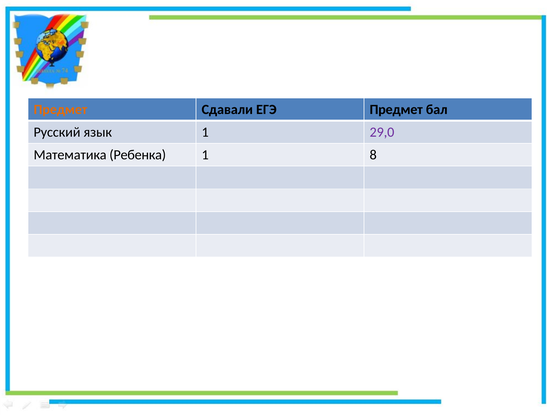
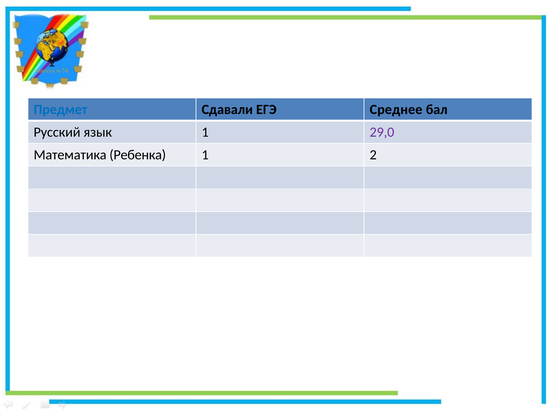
Предмет at (60, 110) colour: orange -> blue
ЕГЭ Предмет: Предмет -> Среднее
8: 8 -> 2
